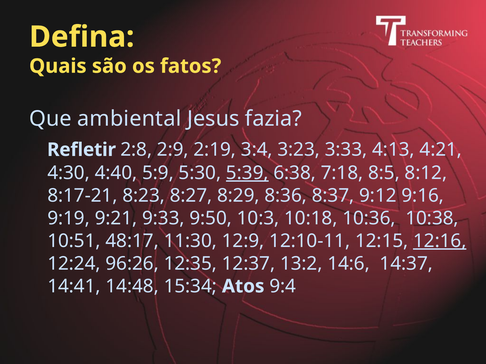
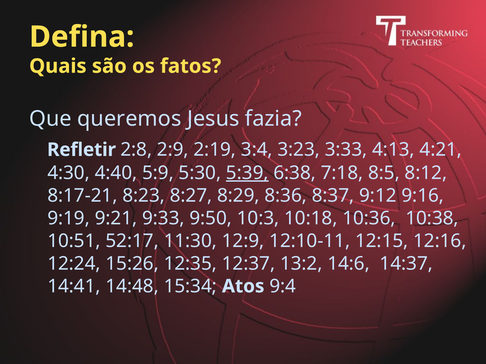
ambiental: ambiental -> queremos
48:17: 48:17 -> 52:17
12:16 underline: present -> none
96:26: 96:26 -> 15:26
